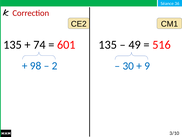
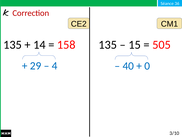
74: 74 -> 14
601: 601 -> 158
49: 49 -> 15
516: 516 -> 505
98: 98 -> 29
2: 2 -> 4
30: 30 -> 40
9: 9 -> 0
